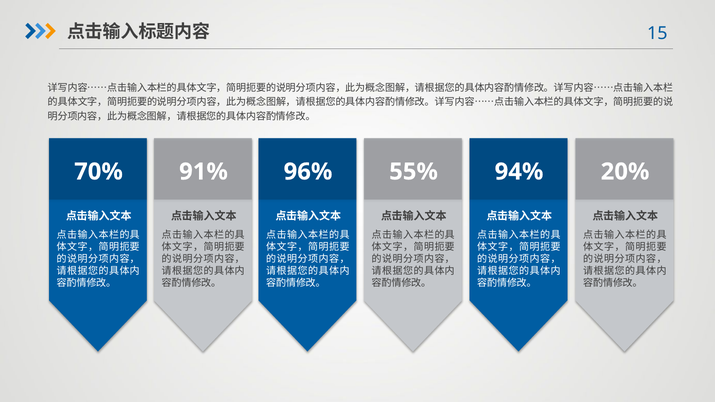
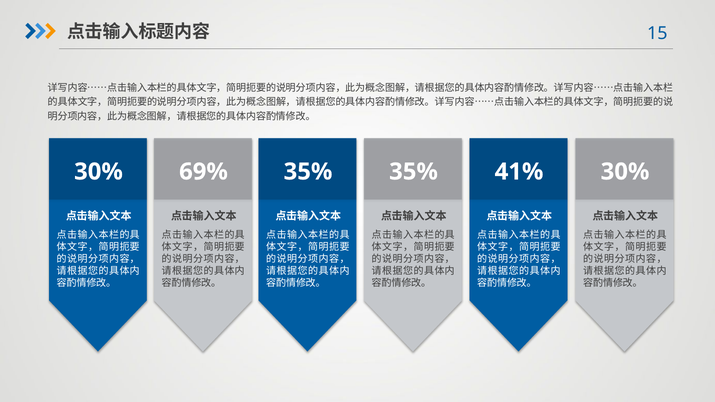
70% at (98, 172): 70% -> 30%
91%: 91% -> 69%
96% at (308, 172): 96% -> 35%
55% at (414, 172): 55% -> 35%
94%: 94% -> 41%
20% at (625, 172): 20% -> 30%
